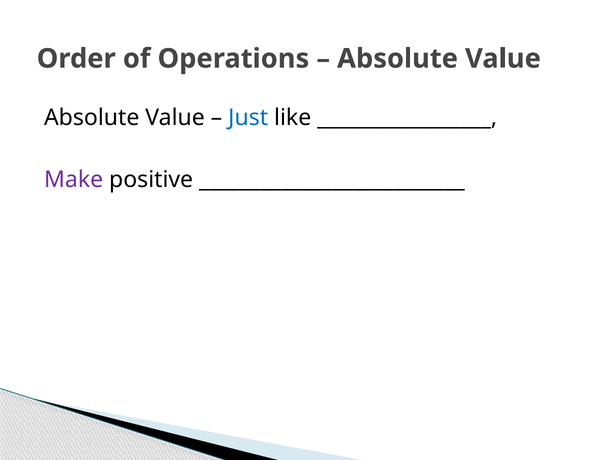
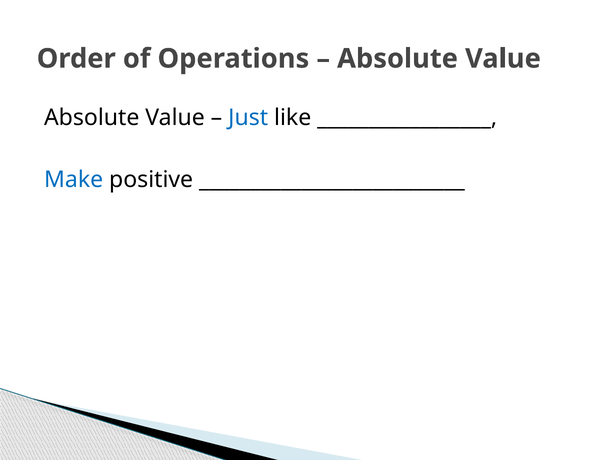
Make colour: purple -> blue
